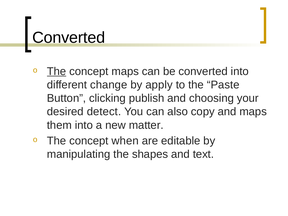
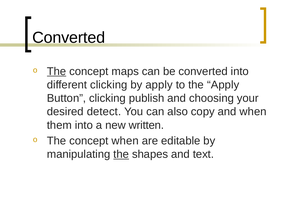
different change: change -> clicking
the Paste: Paste -> Apply
and maps: maps -> when
matter: matter -> written
the at (121, 154) underline: none -> present
